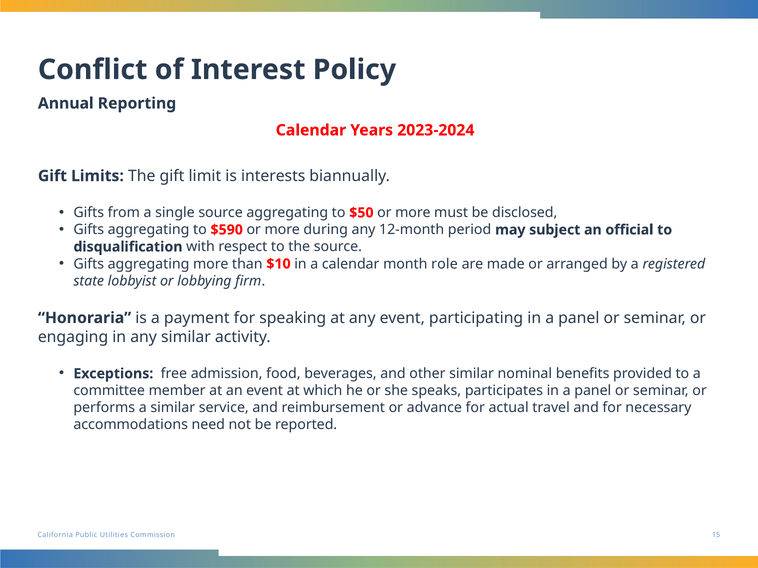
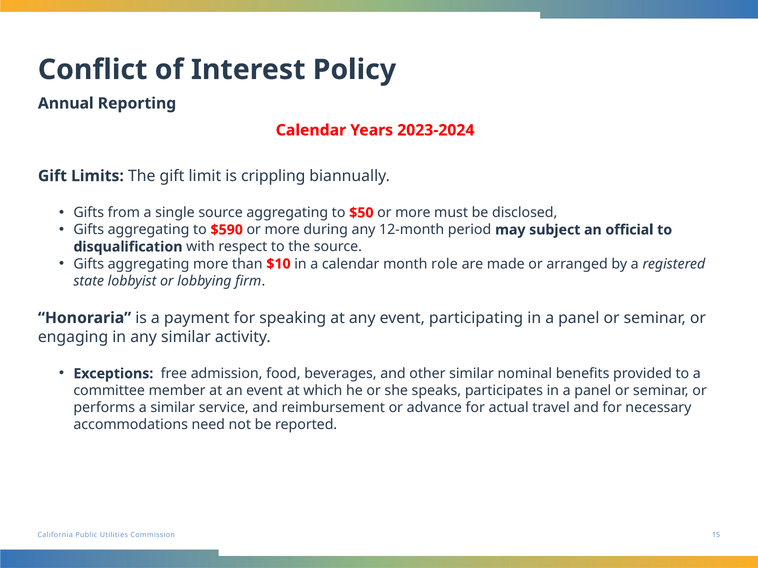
interests: interests -> crippling
